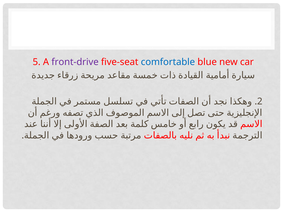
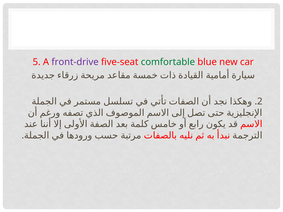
comfortable colour: blue -> green
